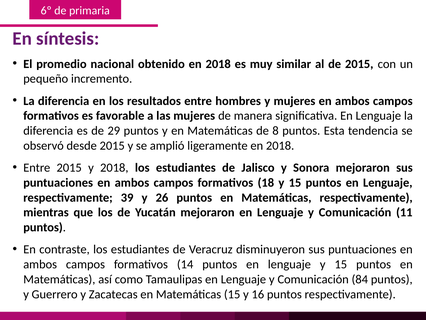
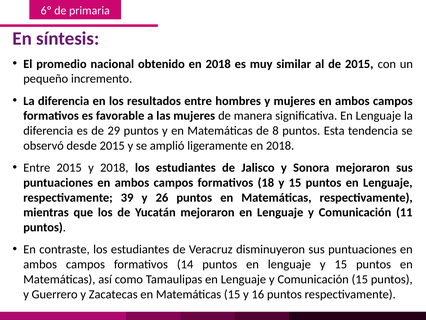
Comunicación 84: 84 -> 15
